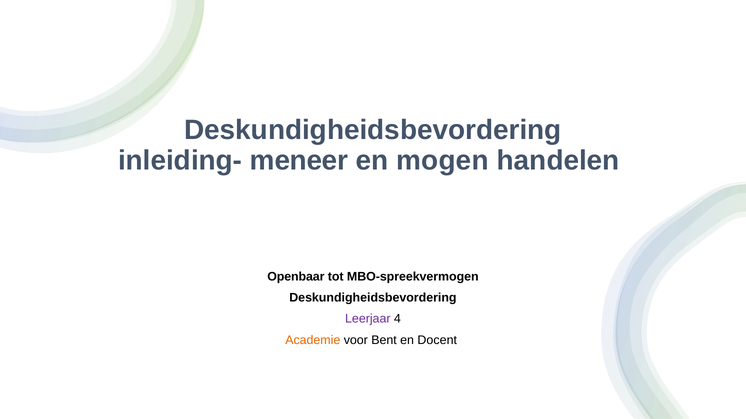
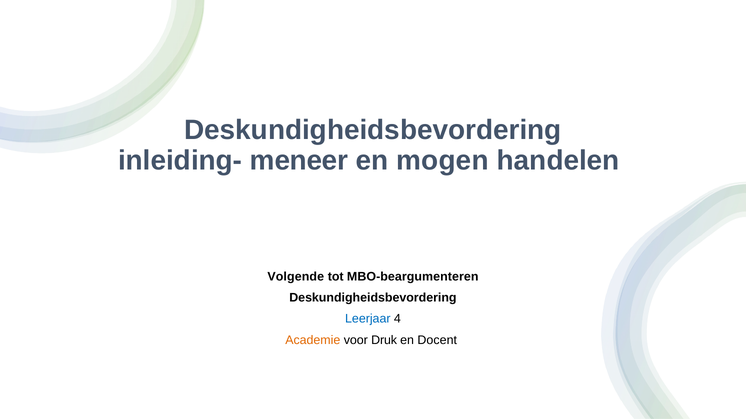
Openbaar: Openbaar -> Volgende
MBO-spreekvermogen: MBO-spreekvermogen -> MBO-beargumenteren
Leerjaar colour: purple -> blue
Bent: Bent -> Druk
